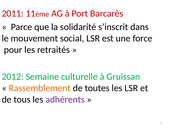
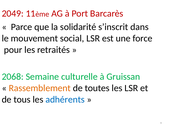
2011: 2011 -> 2049
2012: 2012 -> 2068
adhérents colour: purple -> blue
